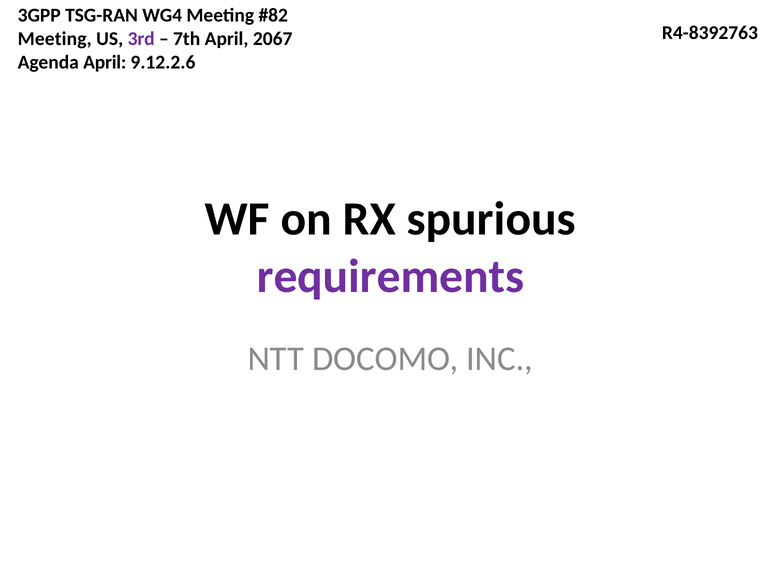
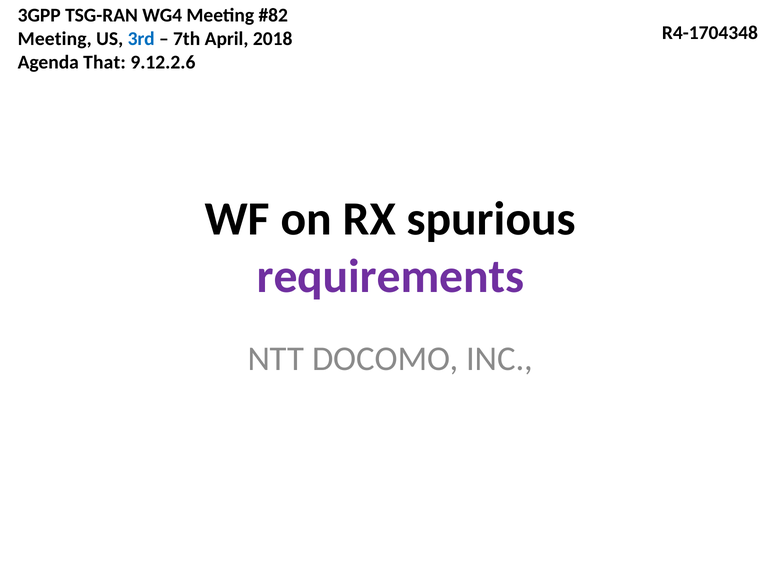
R4-8392763: R4-8392763 -> R4-1704348
3rd colour: purple -> blue
2067: 2067 -> 2018
Agenda April: April -> That
